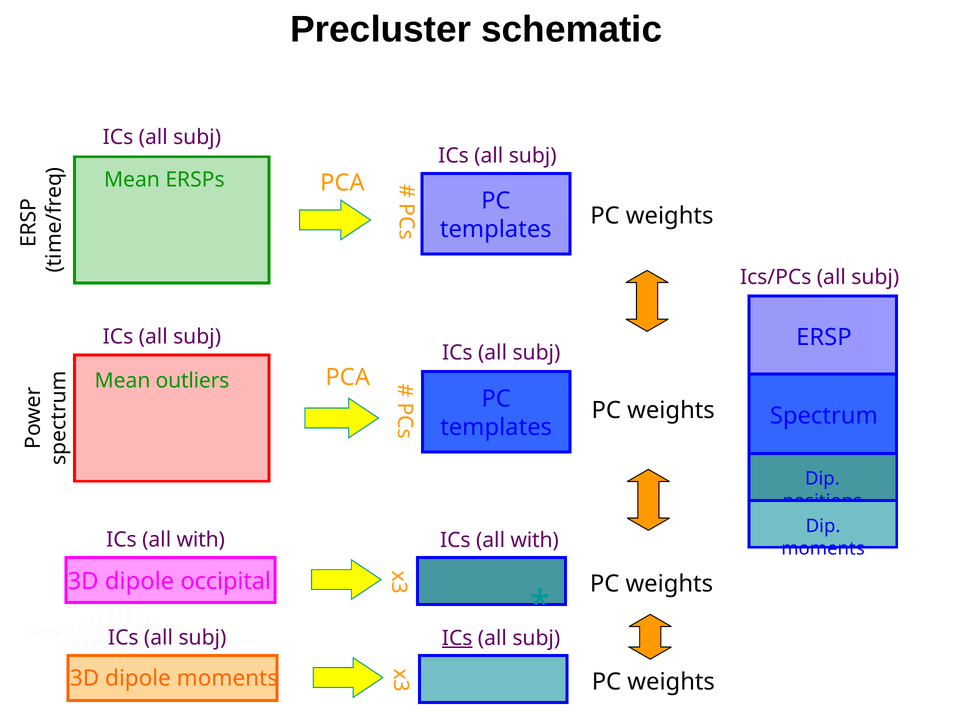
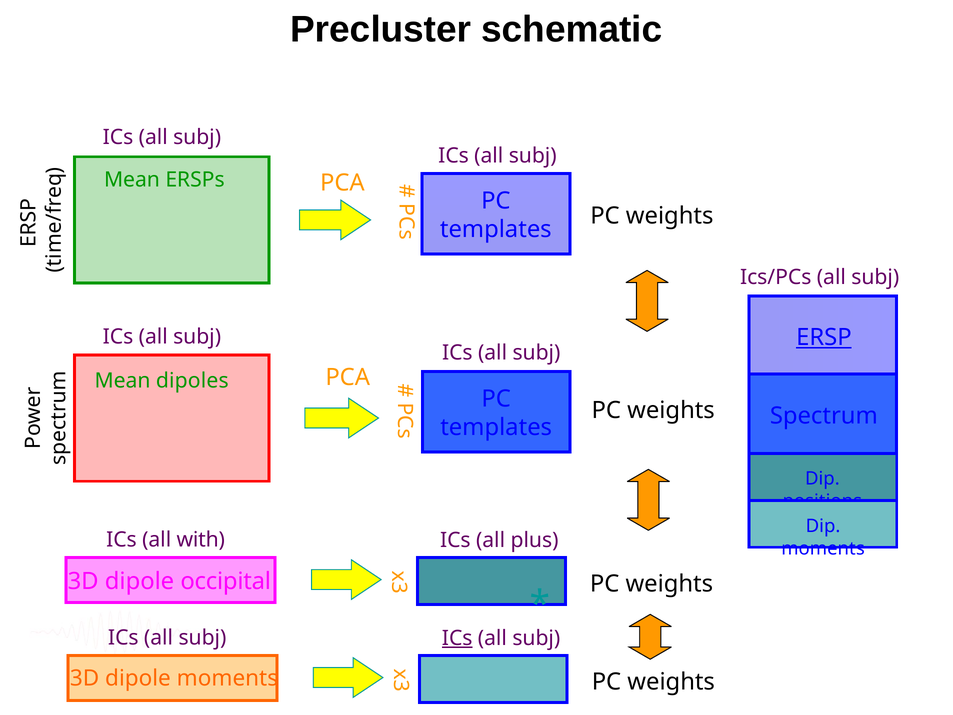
ERSP underline: none -> present
outliers: outliers -> dipoles
with at (535, 540): with -> plus
